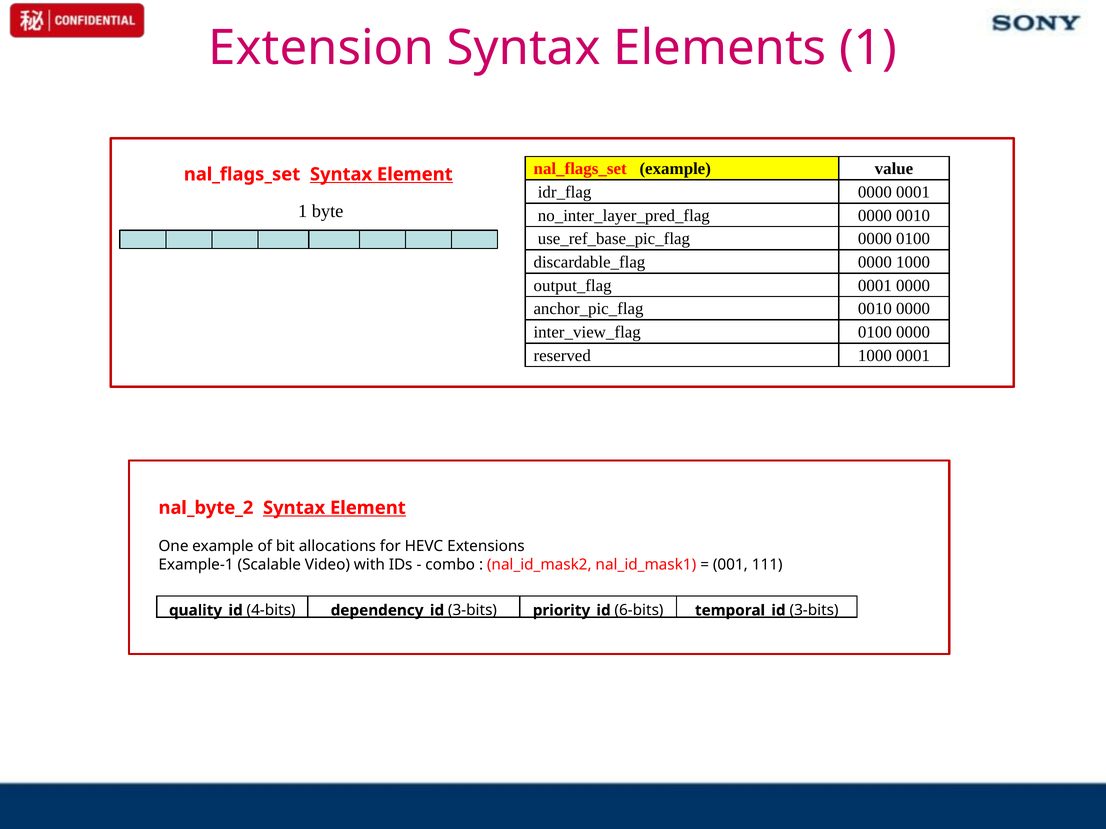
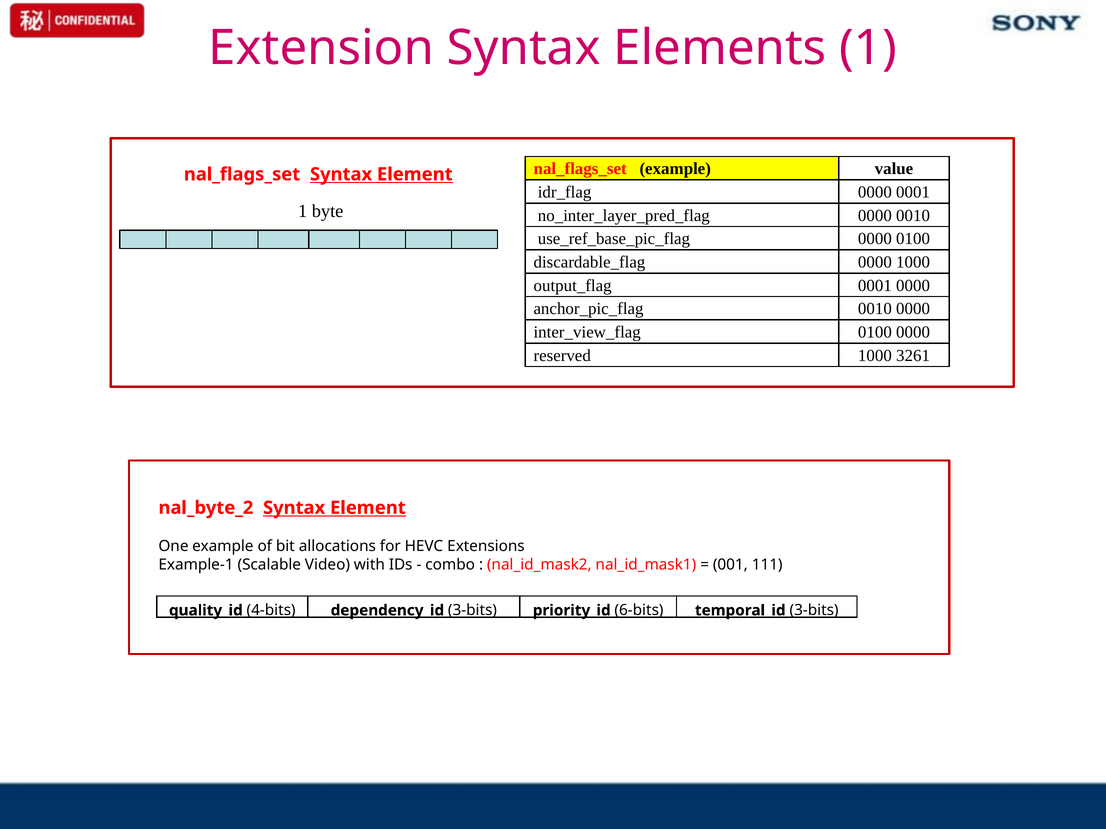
1000 0001: 0001 -> 3261
